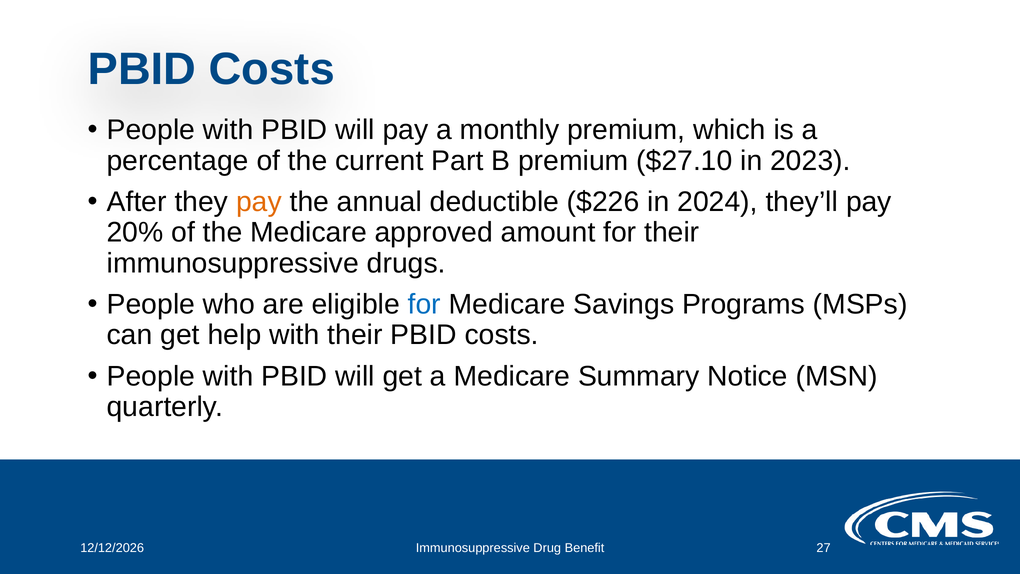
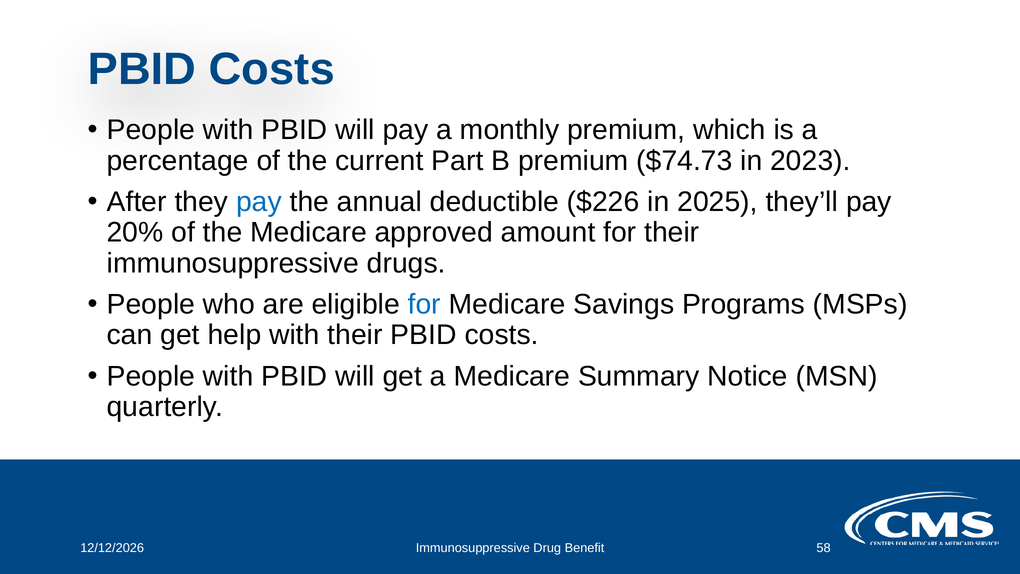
$27.10: $27.10 -> $74.73
pay at (259, 202) colour: orange -> blue
2024: 2024 -> 2025
27: 27 -> 58
